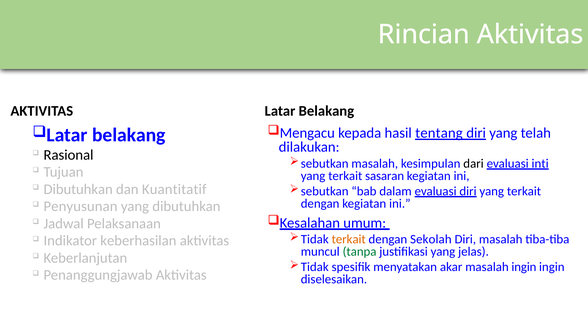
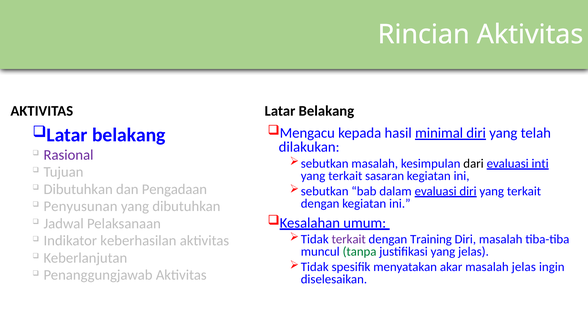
tentang: tentang -> minimal
Rasional colour: black -> purple
Kuantitatif: Kuantitatif -> Pengadaan
terkait at (349, 239) colour: orange -> purple
Sekolah: Sekolah -> Training
masalah ingin: ingin -> jelas
